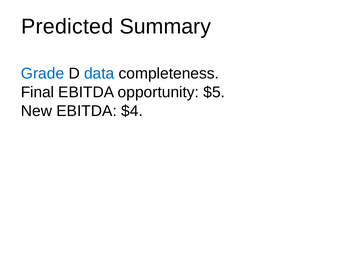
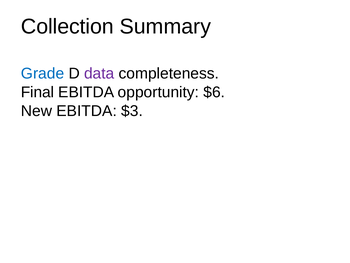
Predicted: Predicted -> Collection
data colour: blue -> purple
$5: $5 -> $6
$4: $4 -> $3
